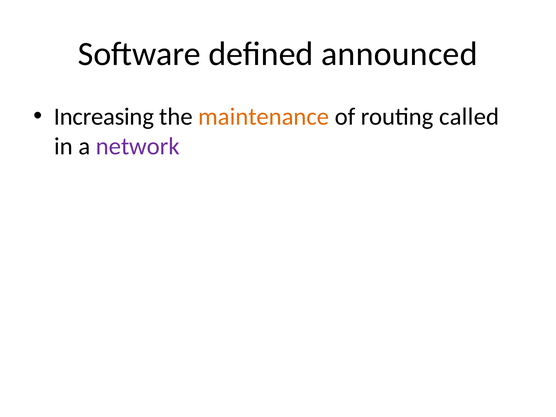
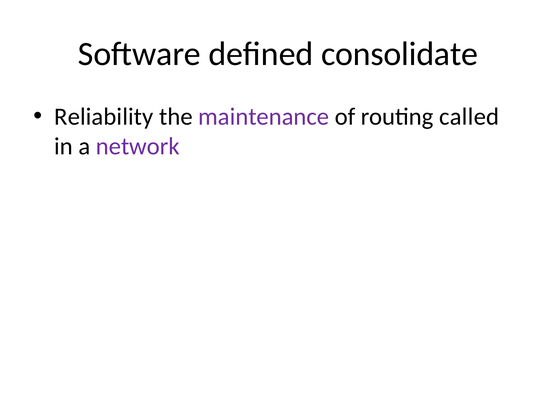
announced: announced -> consolidate
Increasing: Increasing -> Reliability
maintenance colour: orange -> purple
